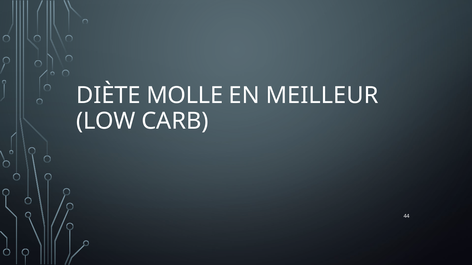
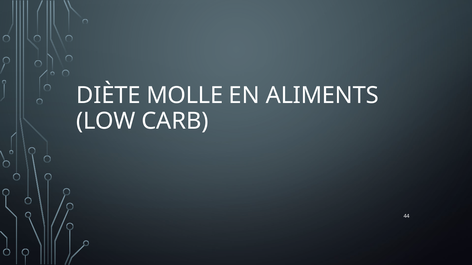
MEILLEUR: MEILLEUR -> ALIMENTS
